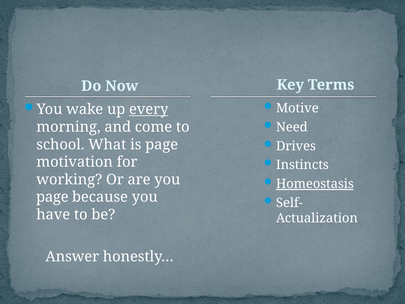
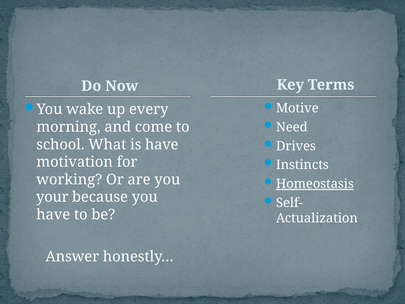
every underline: present -> none
is page: page -> have
page at (52, 197): page -> your
